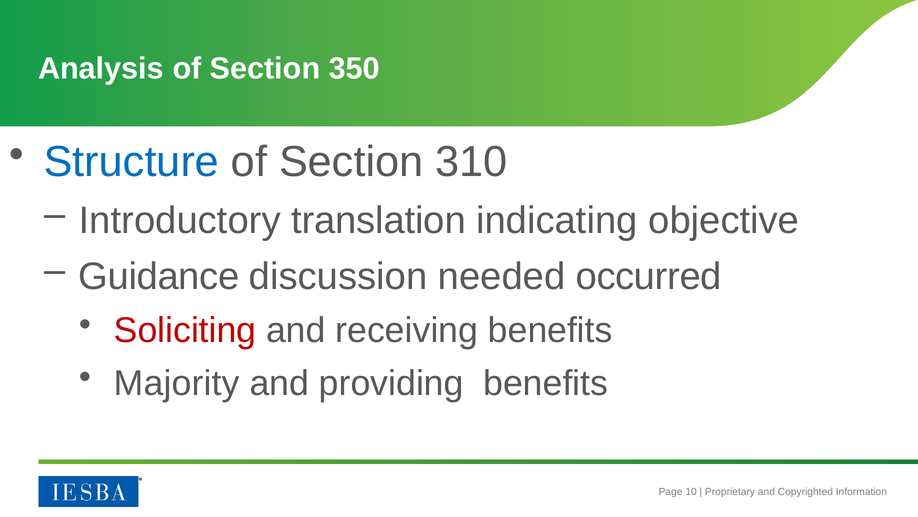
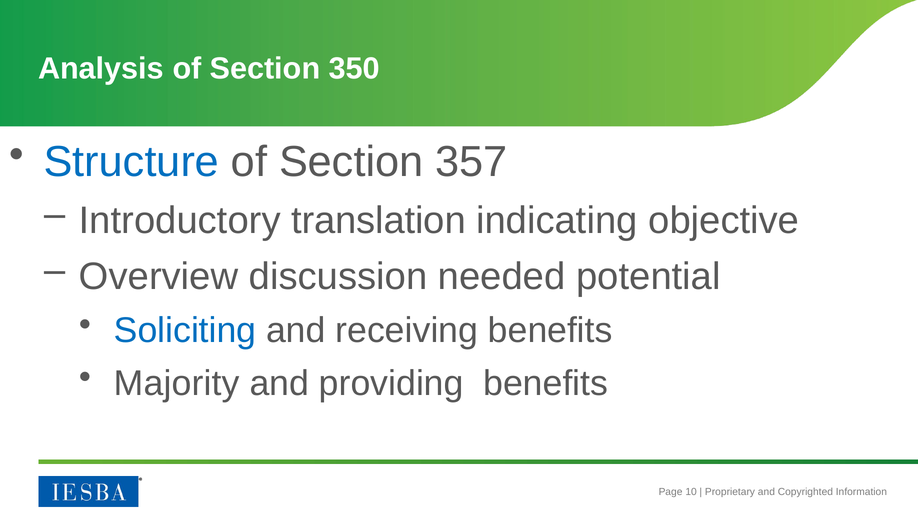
310: 310 -> 357
Guidance: Guidance -> Overview
occurred: occurred -> potential
Soliciting colour: red -> blue
